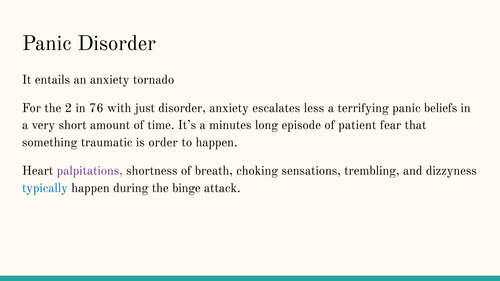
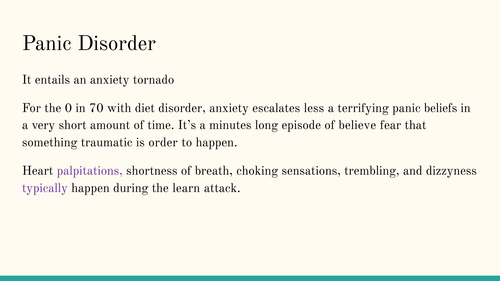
2: 2 -> 0
76: 76 -> 70
just: just -> diet
patient: patient -> believe
typically colour: blue -> purple
binge: binge -> learn
